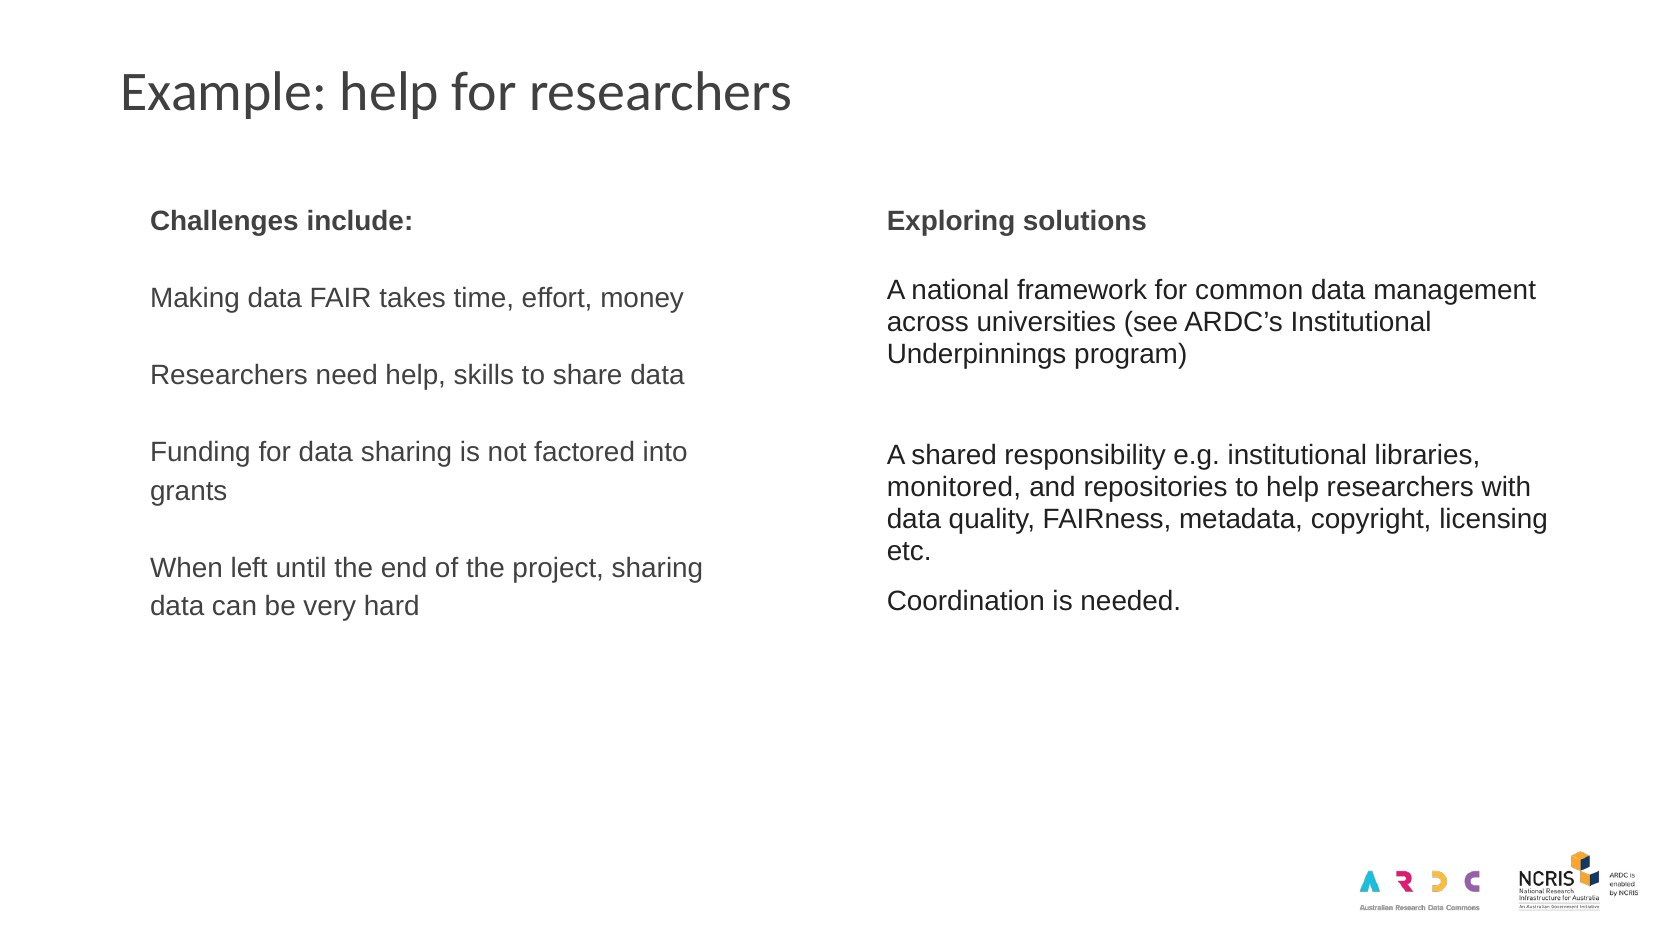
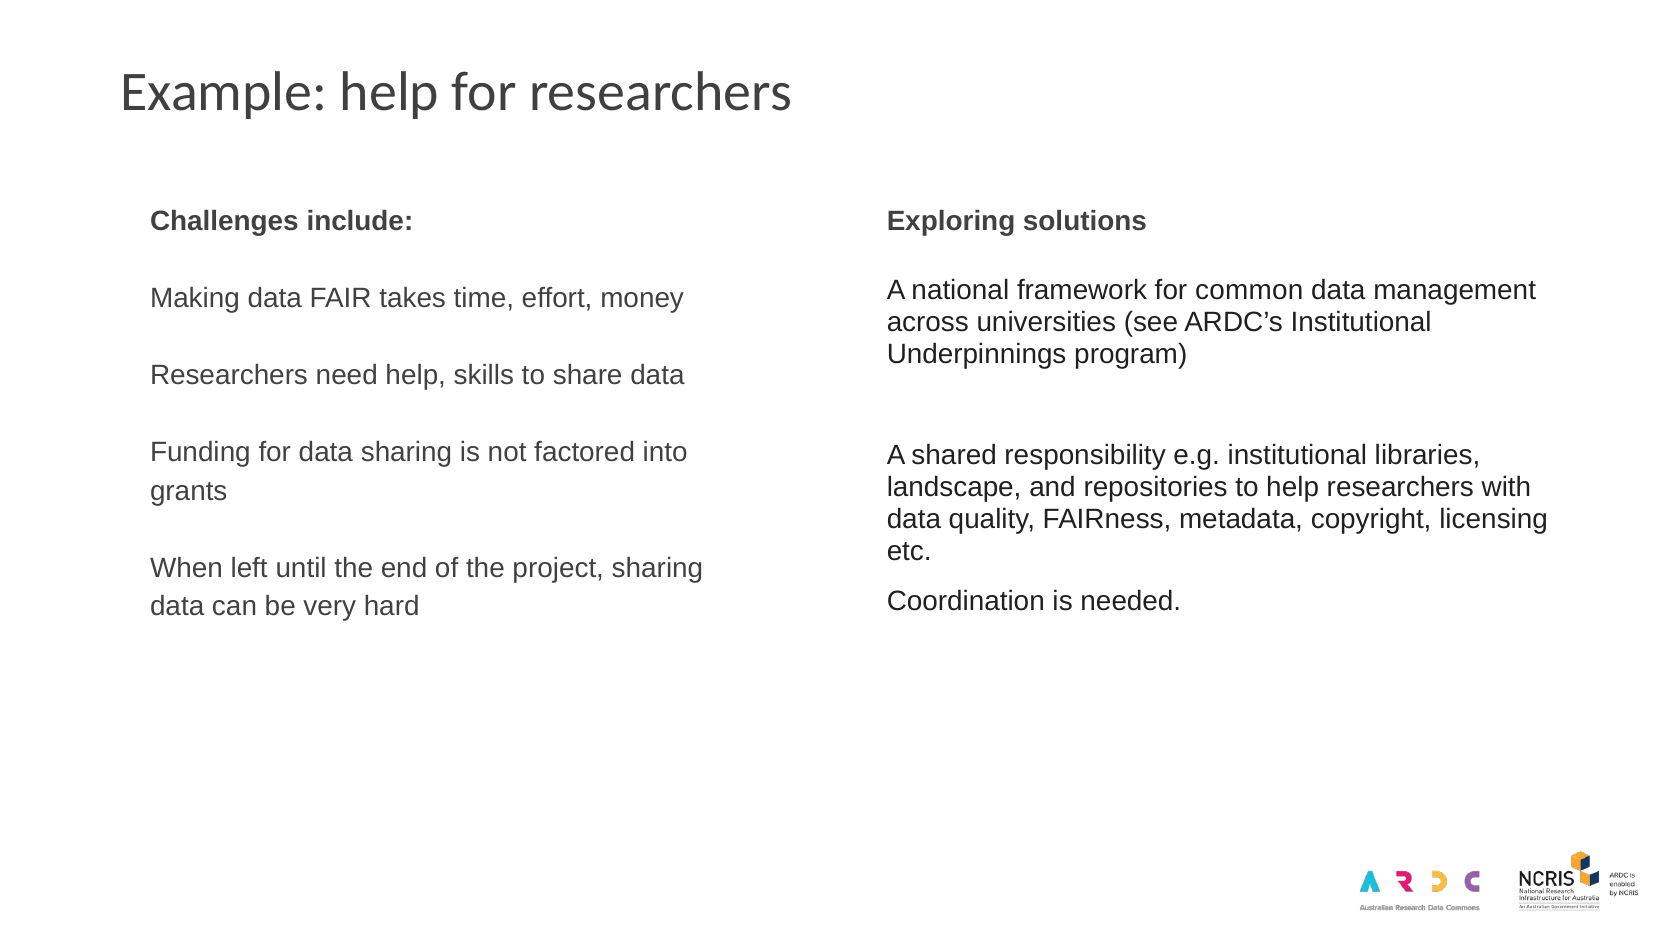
monitored: monitored -> landscape
